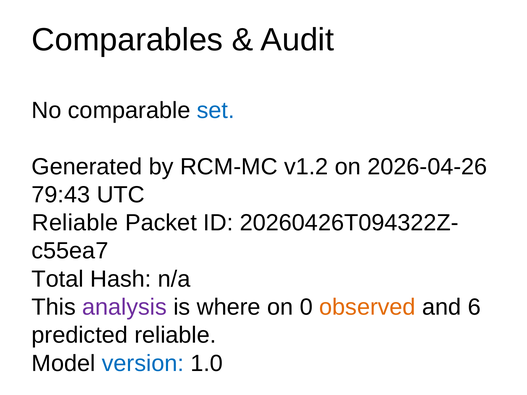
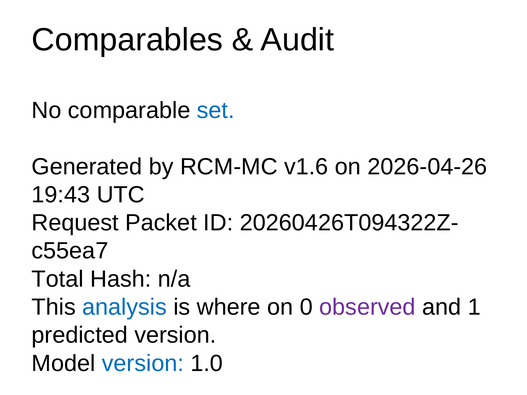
v1.2: v1.2 -> v1.6
79:43: 79:43 -> 19:43
Reliable at (75, 223): Reliable -> Request
analysis colour: purple -> blue
observed colour: orange -> purple
6: 6 -> 1
predicted reliable: reliable -> version
